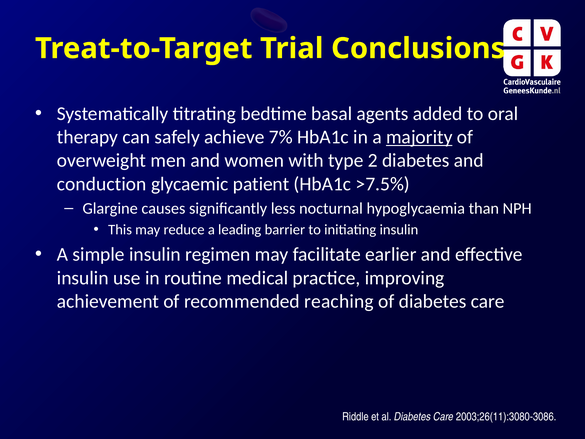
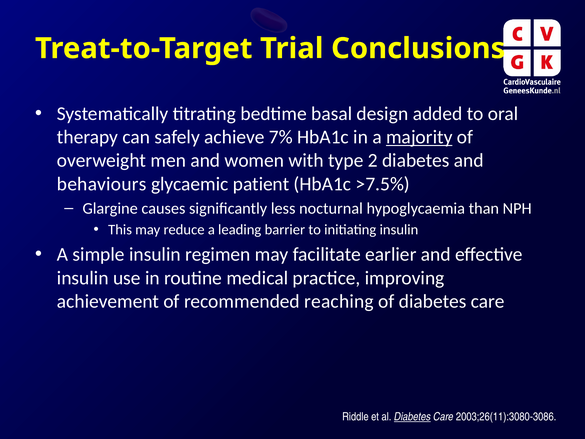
agents: agents -> design
conduction: conduction -> behaviours
Diabetes at (412, 416) underline: none -> present
